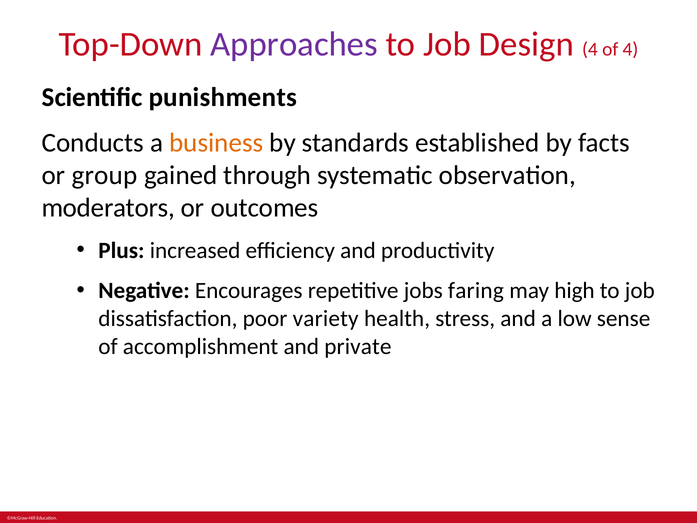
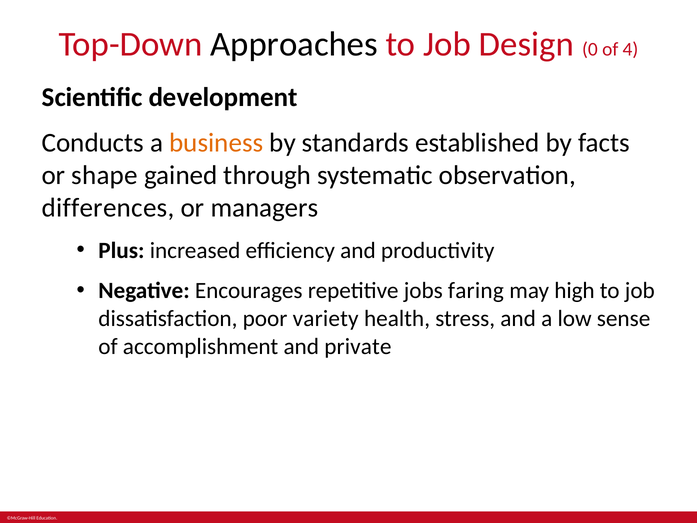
Approaches colour: purple -> black
Design 4: 4 -> 0
punishments: punishments -> development
group: group -> shape
moderators: moderators -> differences
outcomes: outcomes -> managers
